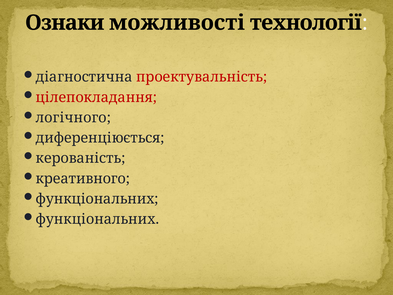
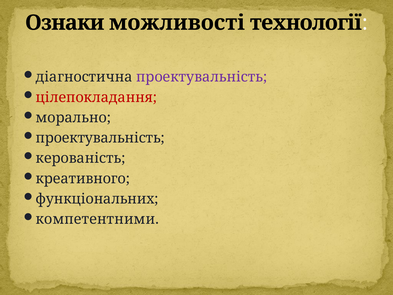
проектувальність at (202, 77) colour: red -> purple
логічного: логічного -> морально
диференціюється at (100, 138): диференціюється -> проектувальність
функціональних at (97, 219): функціональних -> компетентними
